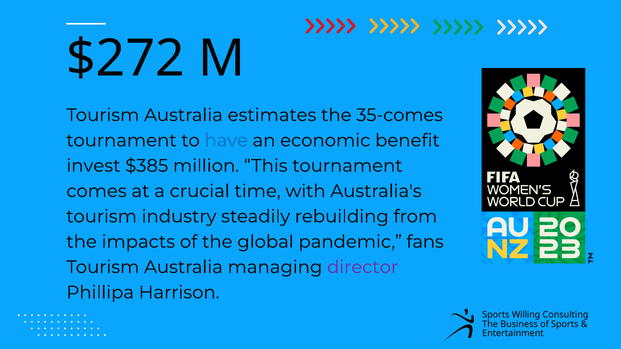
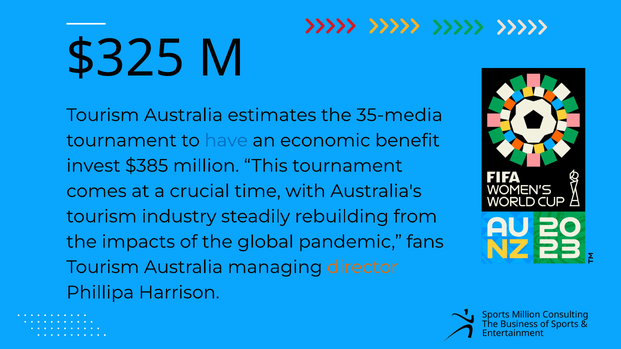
$272: $272 -> $325
35-comes: 35-comes -> 35-media
director colour: purple -> orange
Sports Willing: Willing -> Million
